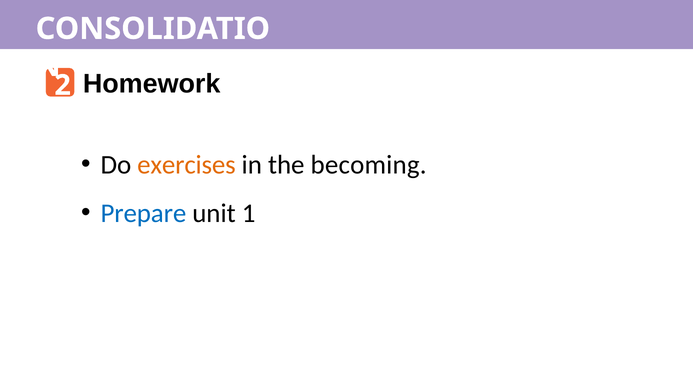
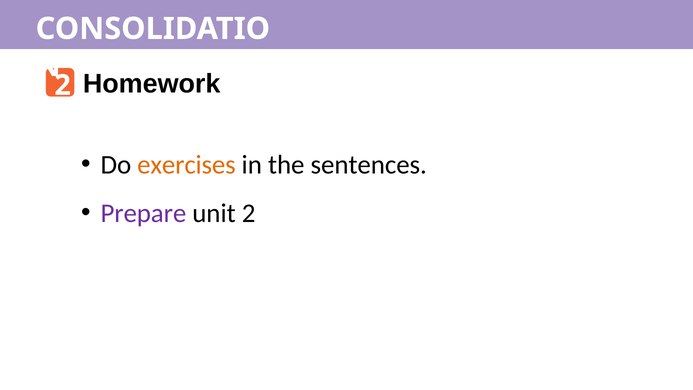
becoming: becoming -> sentences
Prepare colour: blue -> purple
unit 1: 1 -> 2
